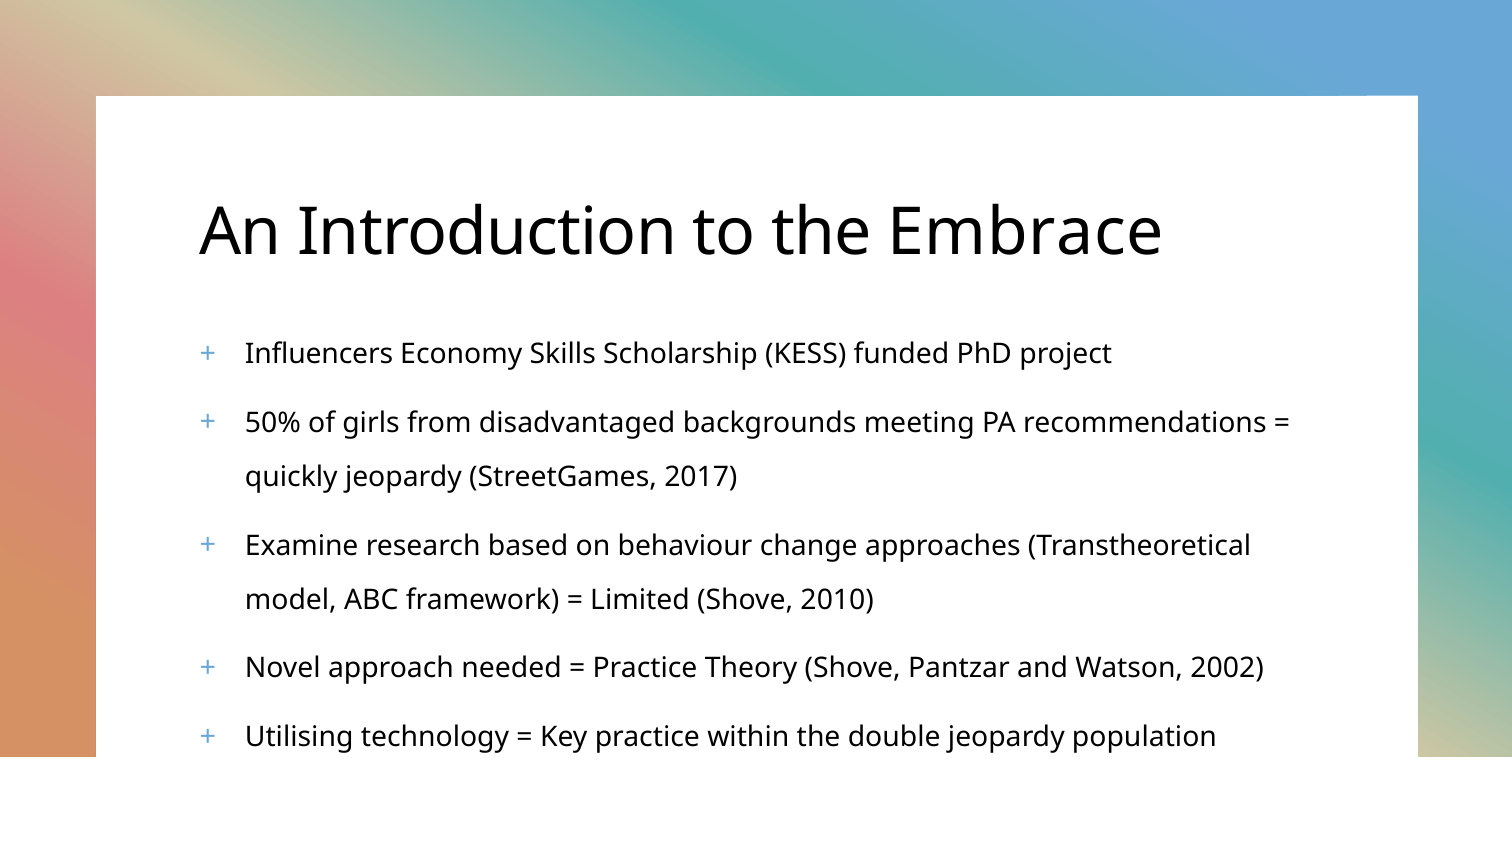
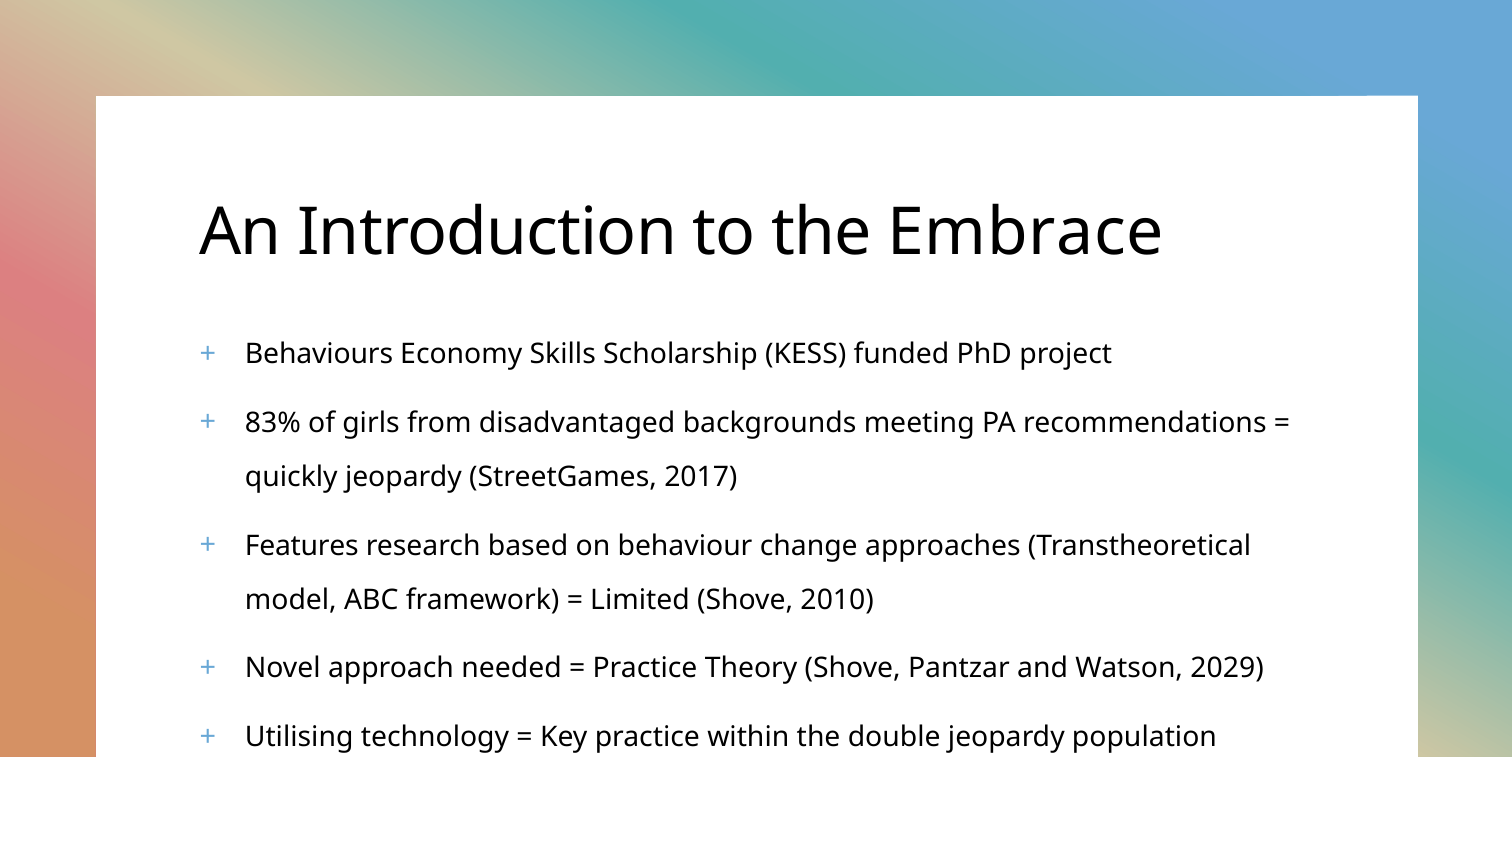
Influencers: Influencers -> Behaviours
50%: 50% -> 83%
Examine: Examine -> Features
2002: 2002 -> 2029
